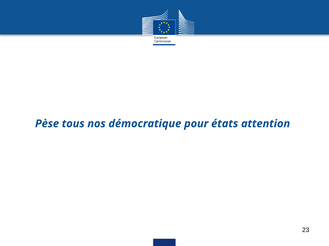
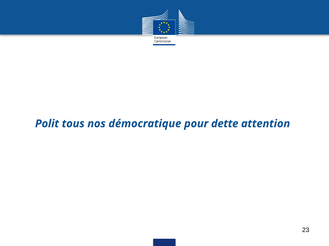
Pèse: Pèse -> Polit
états: états -> dette
